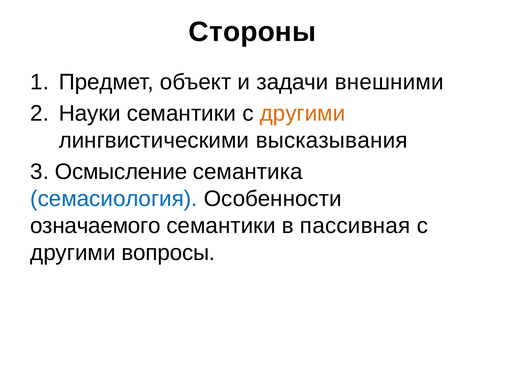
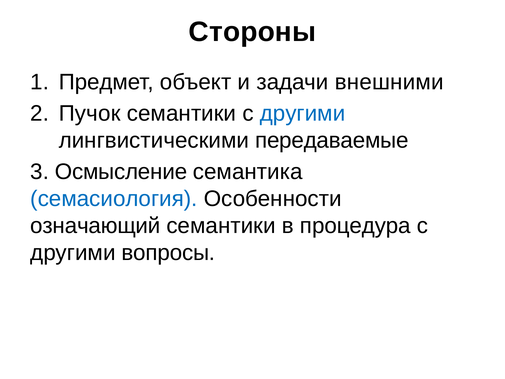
Науки: Науки -> Пучок
другими at (303, 113) colour: orange -> blue
высказывания: высказывания -> передаваемые
означаемого: означаемого -> означающий
пассивная: пассивная -> процедура
